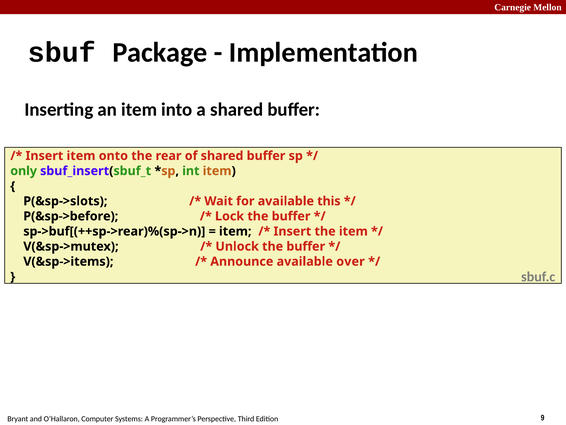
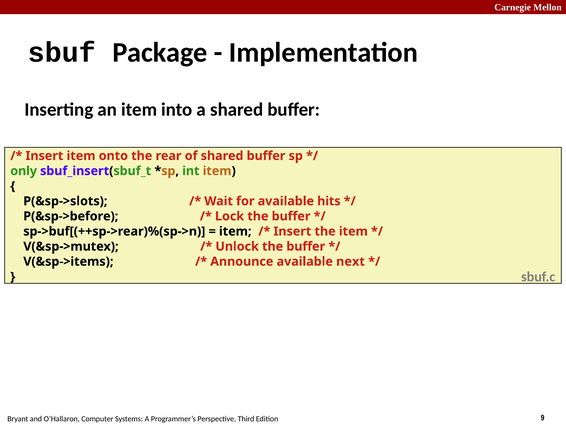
this: this -> hits
over: over -> next
